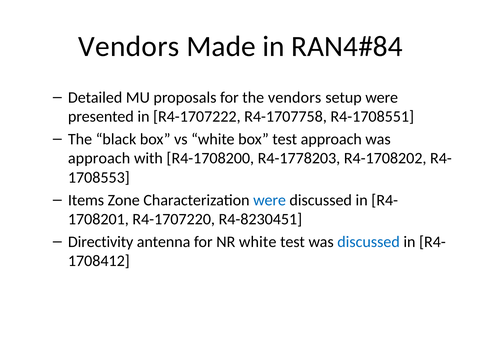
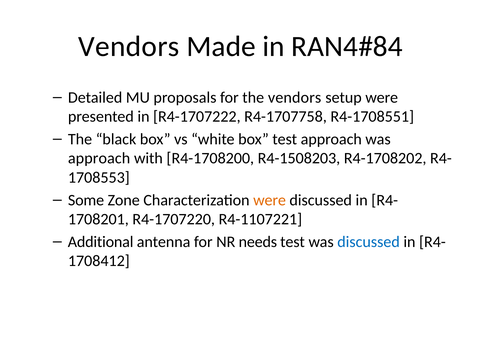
R4-1778203: R4-1778203 -> R4-1508203
Items: Items -> Some
were at (270, 200) colour: blue -> orange
R4-8230451: R4-8230451 -> R4-1107221
Directivity: Directivity -> Additional
NR white: white -> needs
